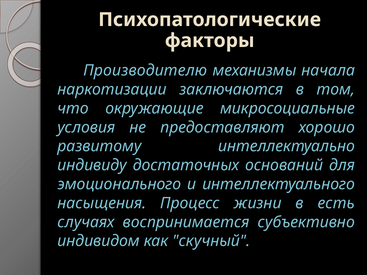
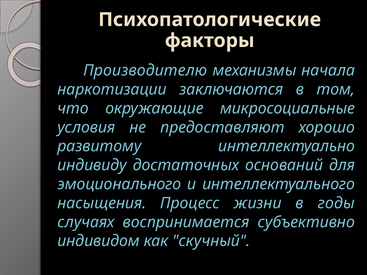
есть: есть -> годы
